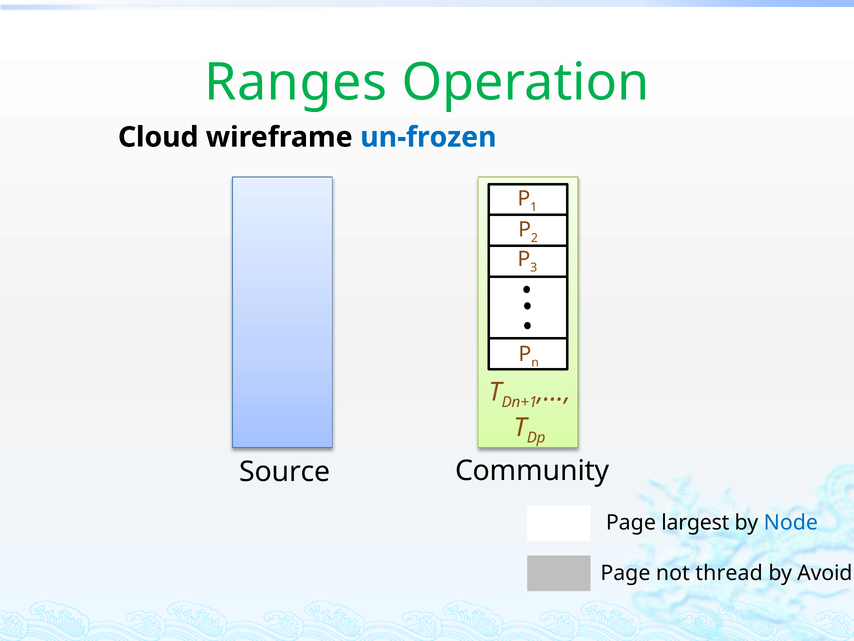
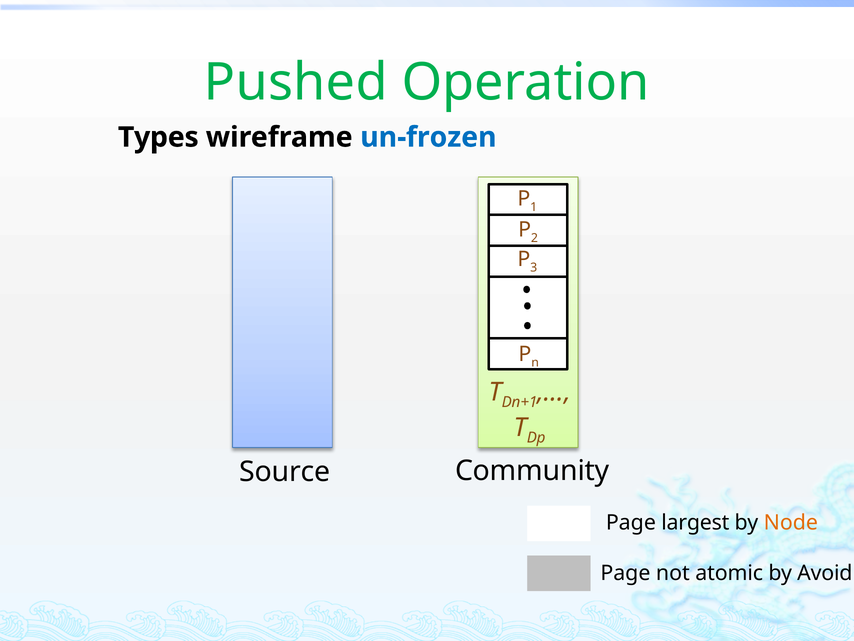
Ranges: Ranges -> Pushed
Cloud: Cloud -> Types
Node colour: blue -> orange
thread: thread -> atomic
